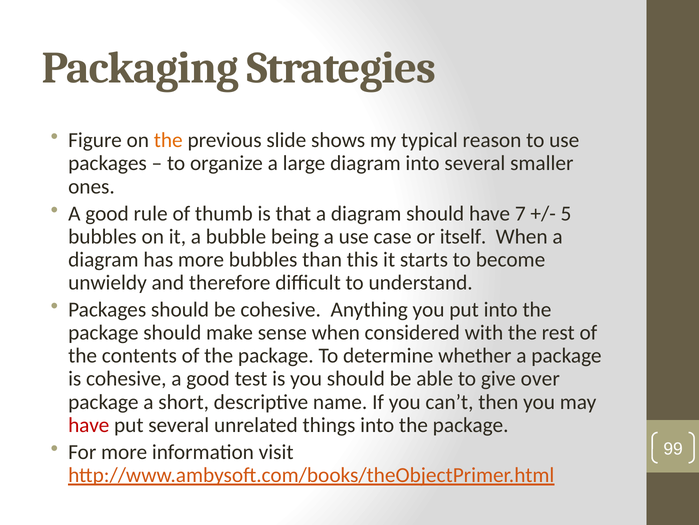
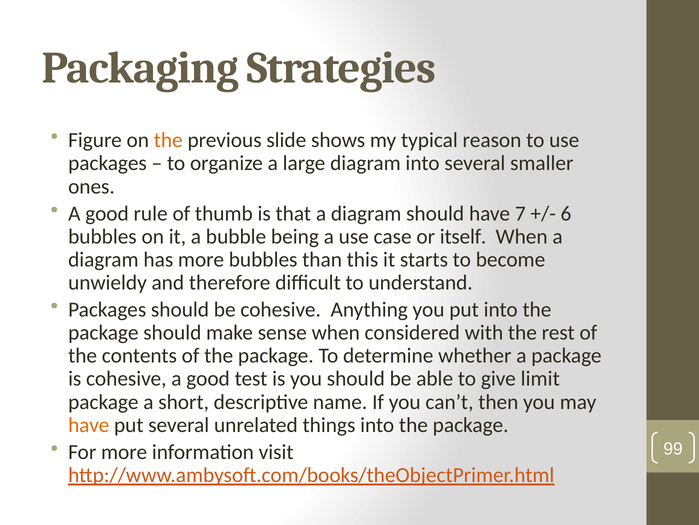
5: 5 -> 6
over: over -> limit
have at (89, 425) colour: red -> orange
